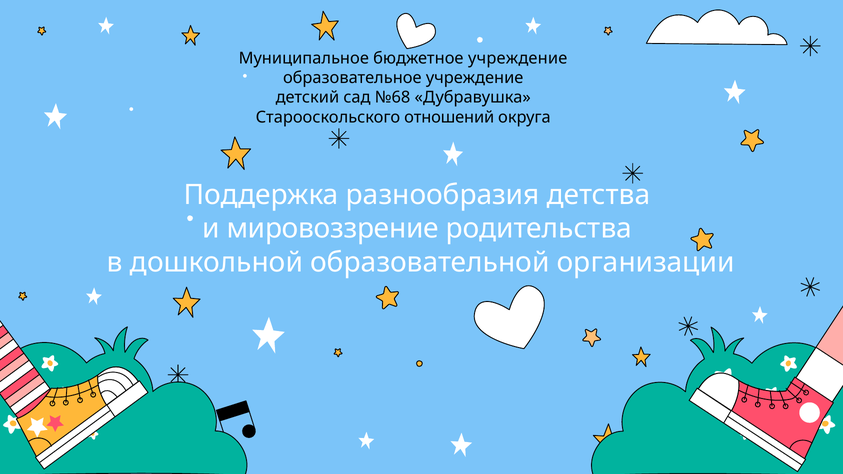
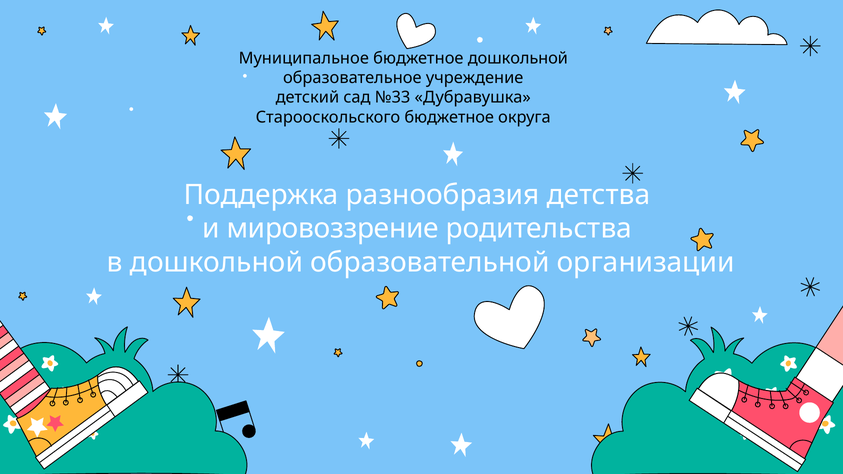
бюджетное учреждение: учреждение -> дошкольной
№68: №68 -> №33
Старооскольского отношений: отношений -> бюджетное
